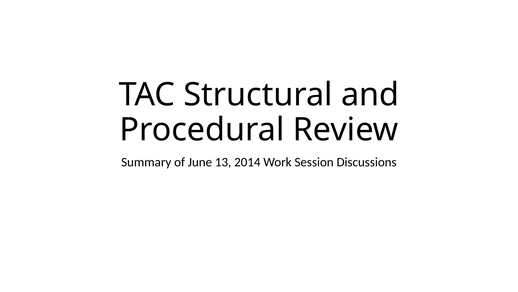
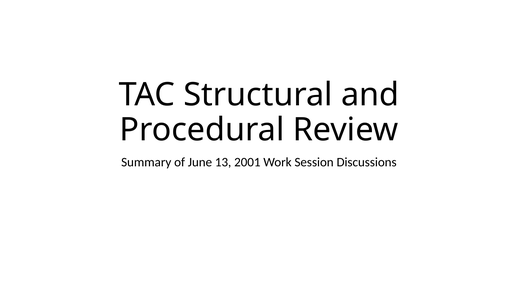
2014: 2014 -> 2001
